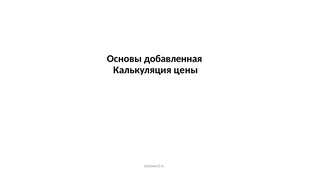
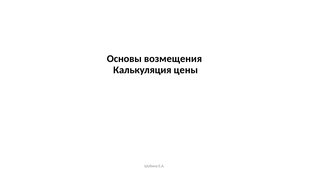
добавленная: добавленная -> возмещения
